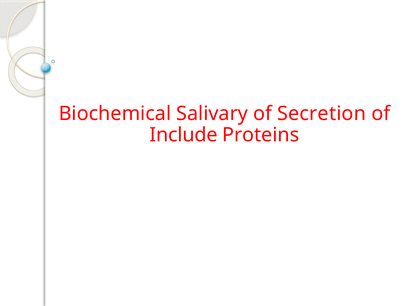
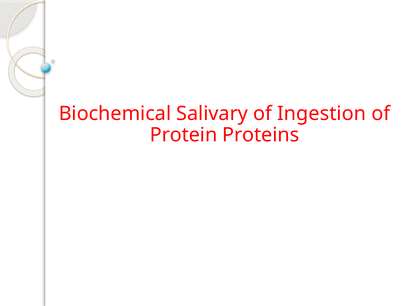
Secretion: Secretion -> Ingestion
Include: Include -> Protein
